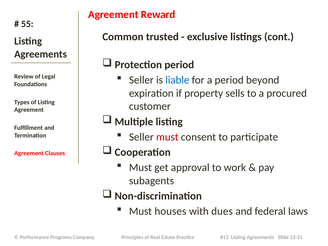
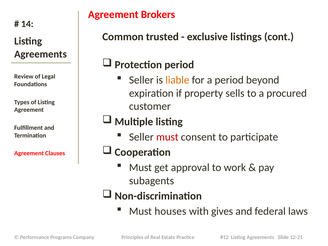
Reward: Reward -> Brokers
55: 55 -> 14
liable colour: blue -> orange
dues: dues -> gives
